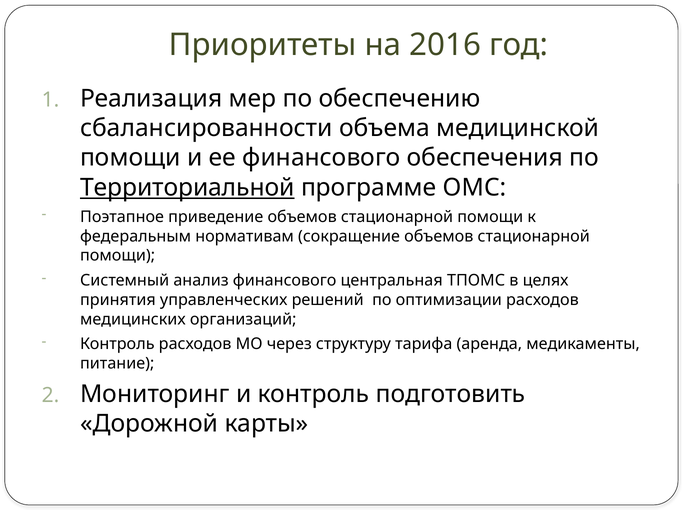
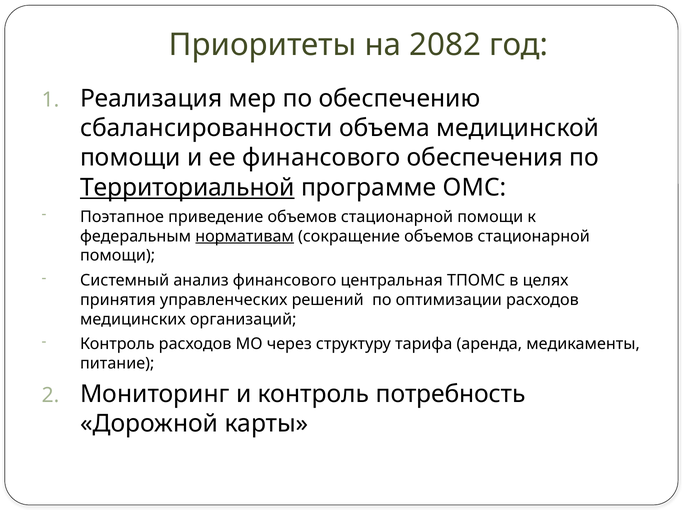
2016: 2016 -> 2082
нормативам underline: none -> present
подготовить: подготовить -> потребность
